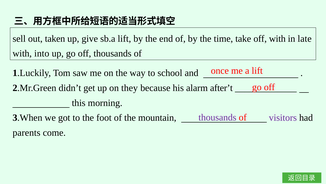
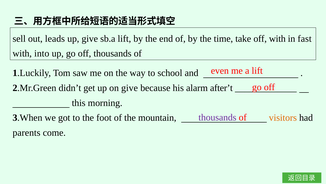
taken: taken -> leads
late: late -> fast
once: once -> even
on they: they -> give
visitors colour: purple -> orange
